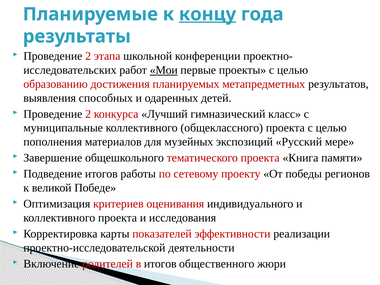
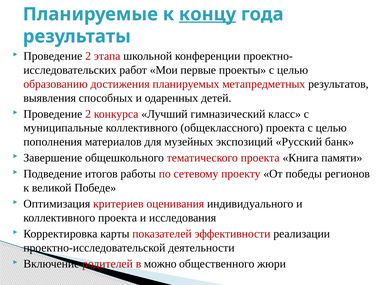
Мои underline: present -> none
мере: мере -> банк
в итогов: итогов -> можно
